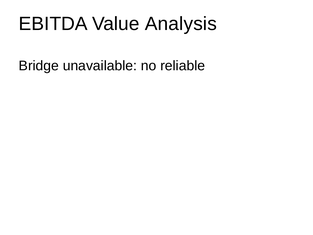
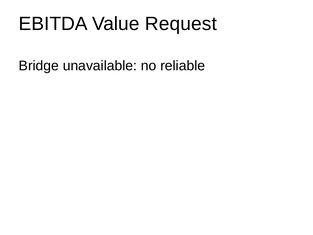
Analysis: Analysis -> Request
